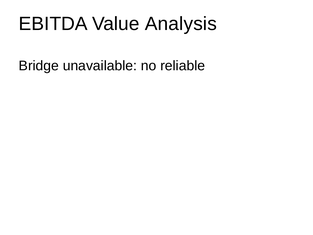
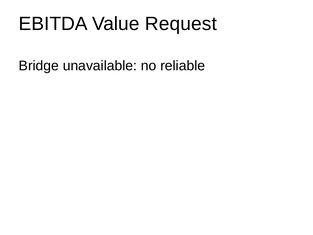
Analysis: Analysis -> Request
